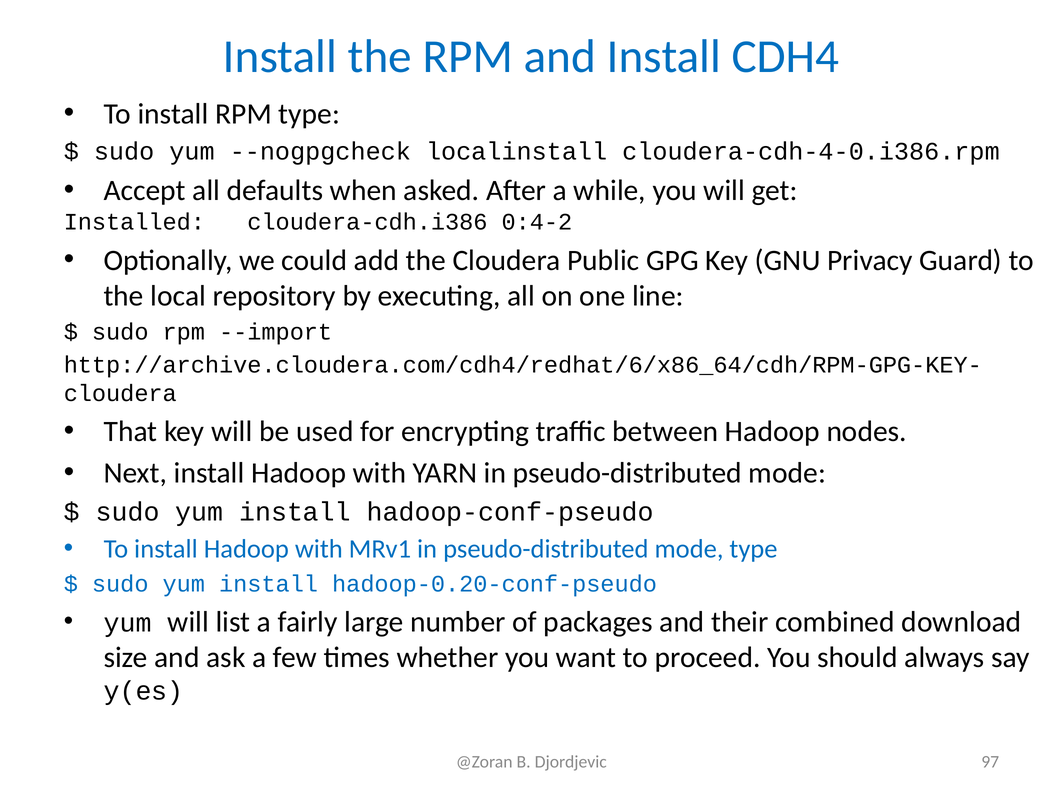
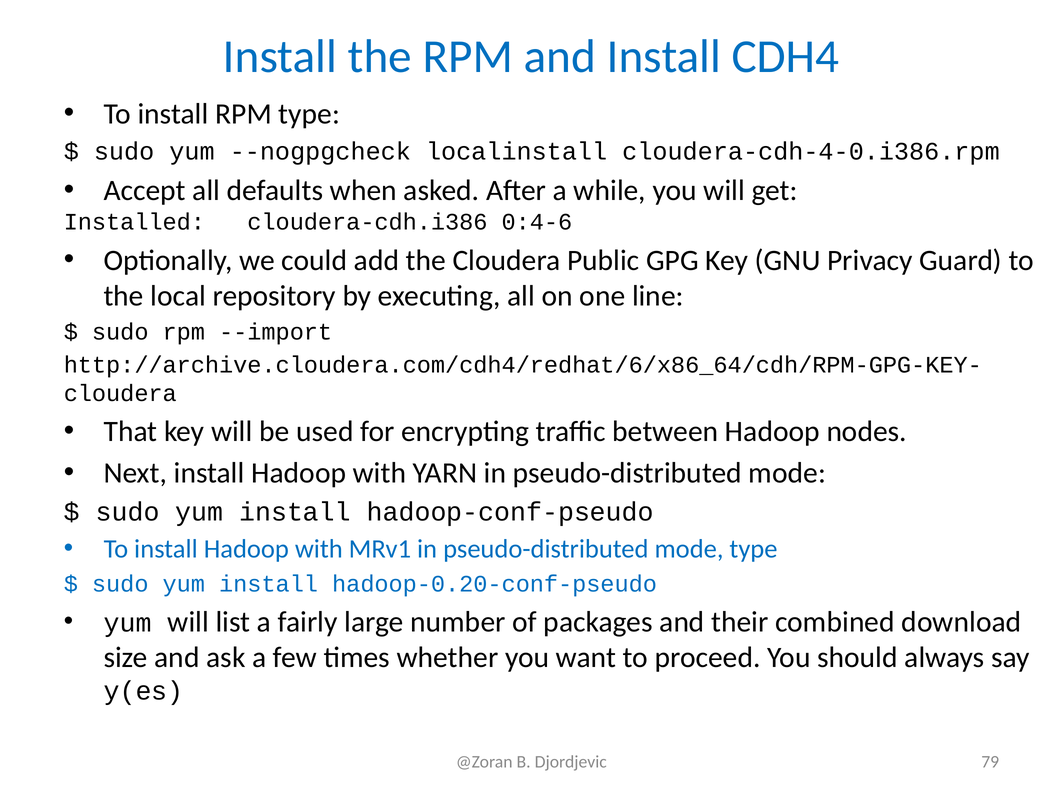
0:4-2: 0:4-2 -> 0:4-6
97: 97 -> 79
